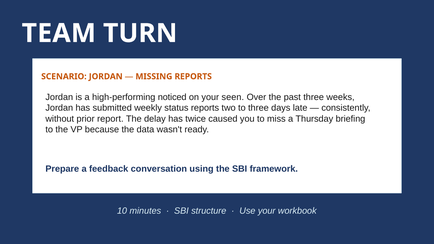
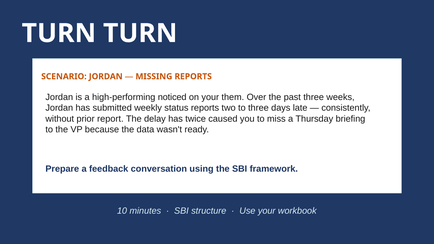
TEAM at (59, 33): TEAM -> TURN
seen: seen -> them
